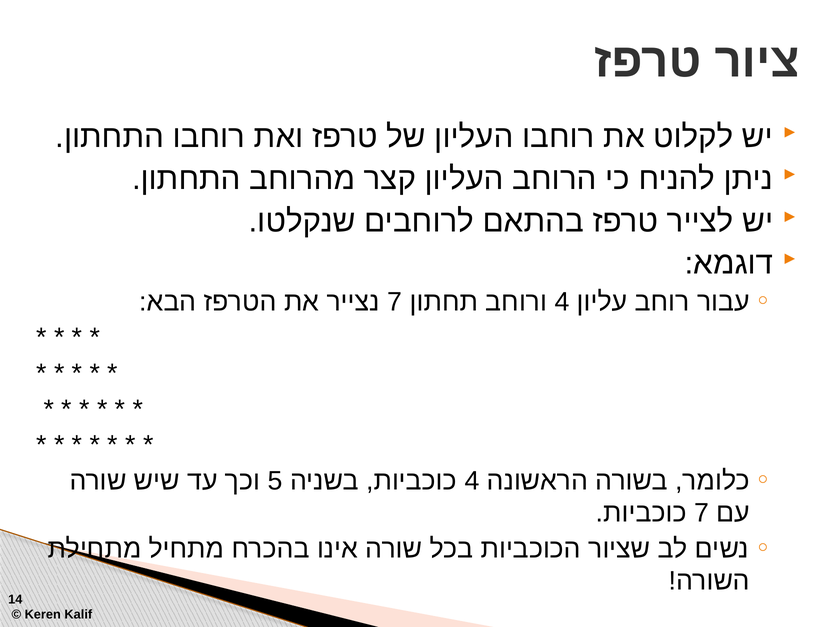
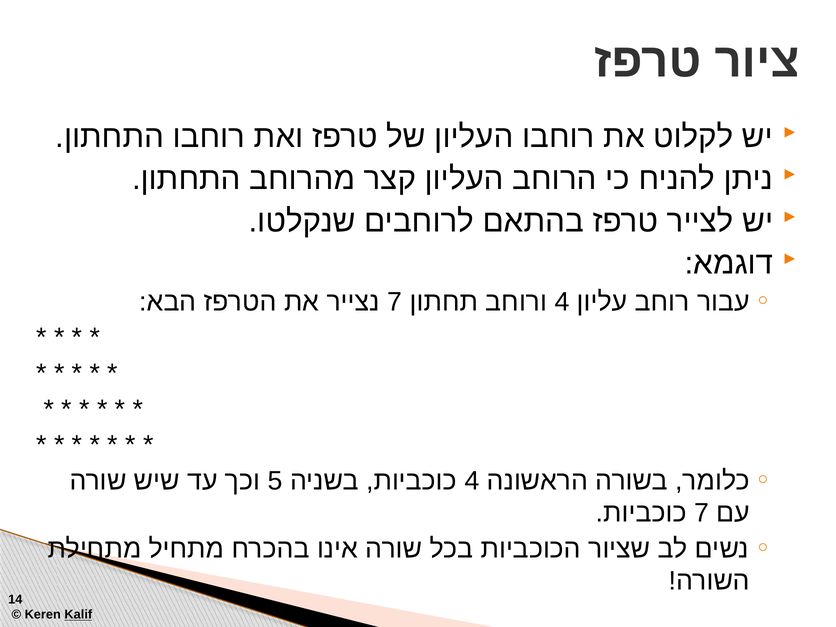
Kalif underline: none -> present
